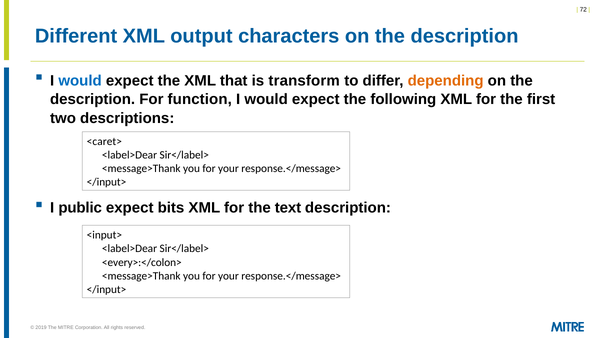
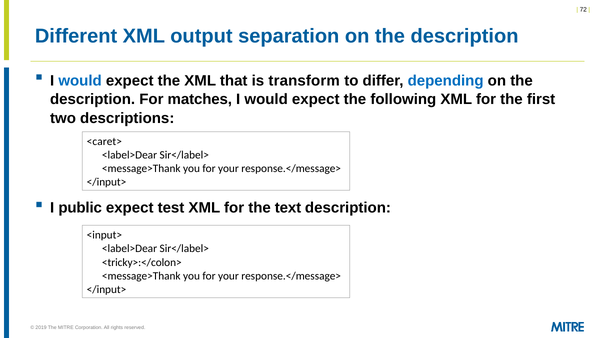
characters: characters -> separation
depending colour: orange -> blue
function: function -> matches
bits: bits -> test
<every>:</colon>: <every>:</colon> -> <tricky>:</colon>
